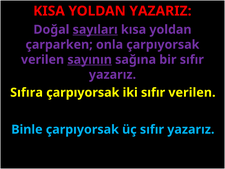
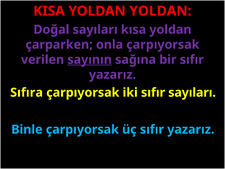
YOLDAN YAZARIZ: YAZARIZ -> YOLDAN
sayıları at (95, 30) underline: present -> none
sıfır verilen: verilen -> sayıları
